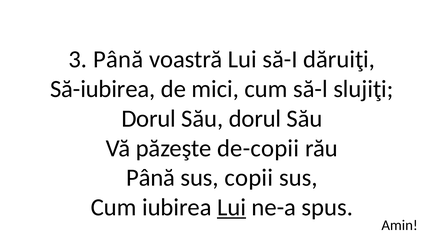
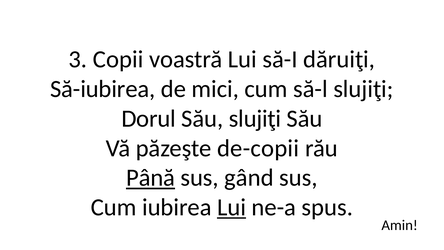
3 Până: Până -> Copii
Său dorul: dorul -> slujiţi
Până at (151, 178) underline: none -> present
copii: copii -> gând
